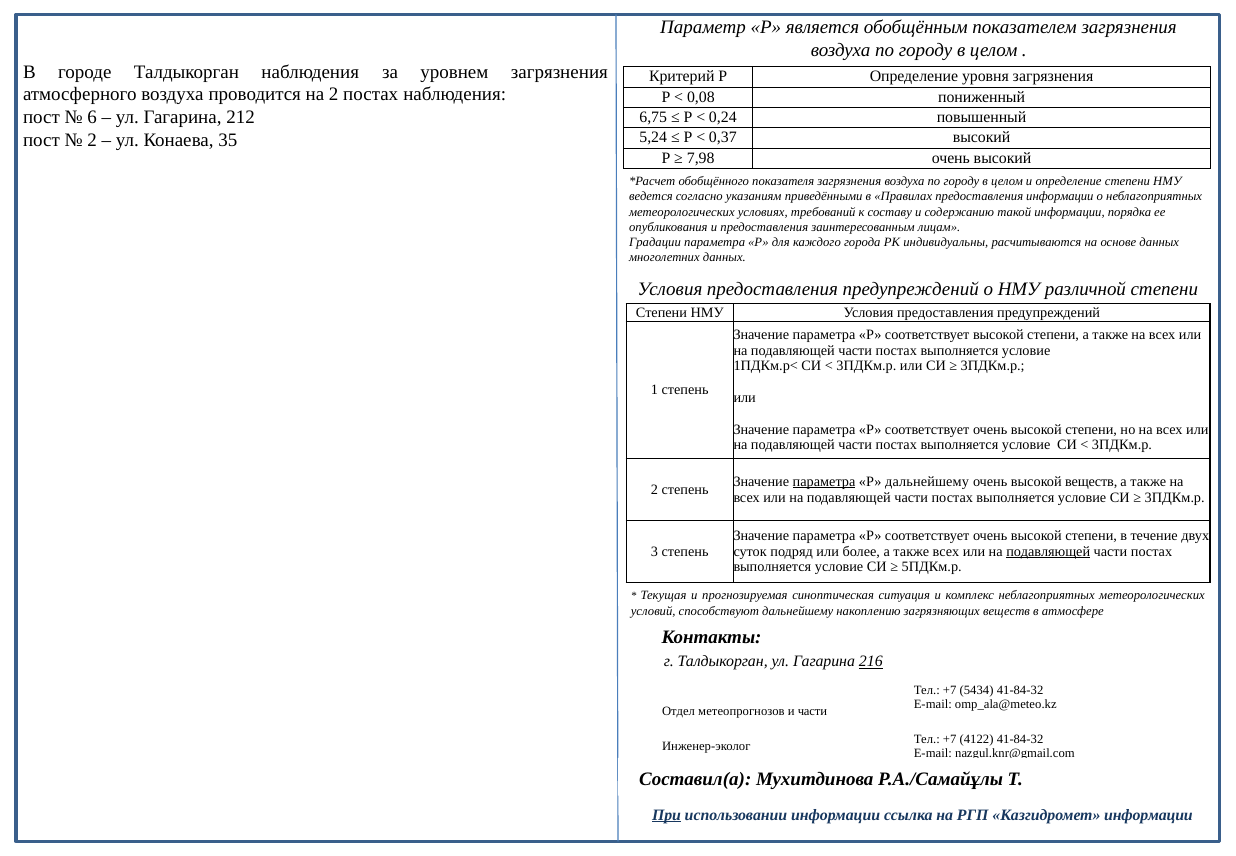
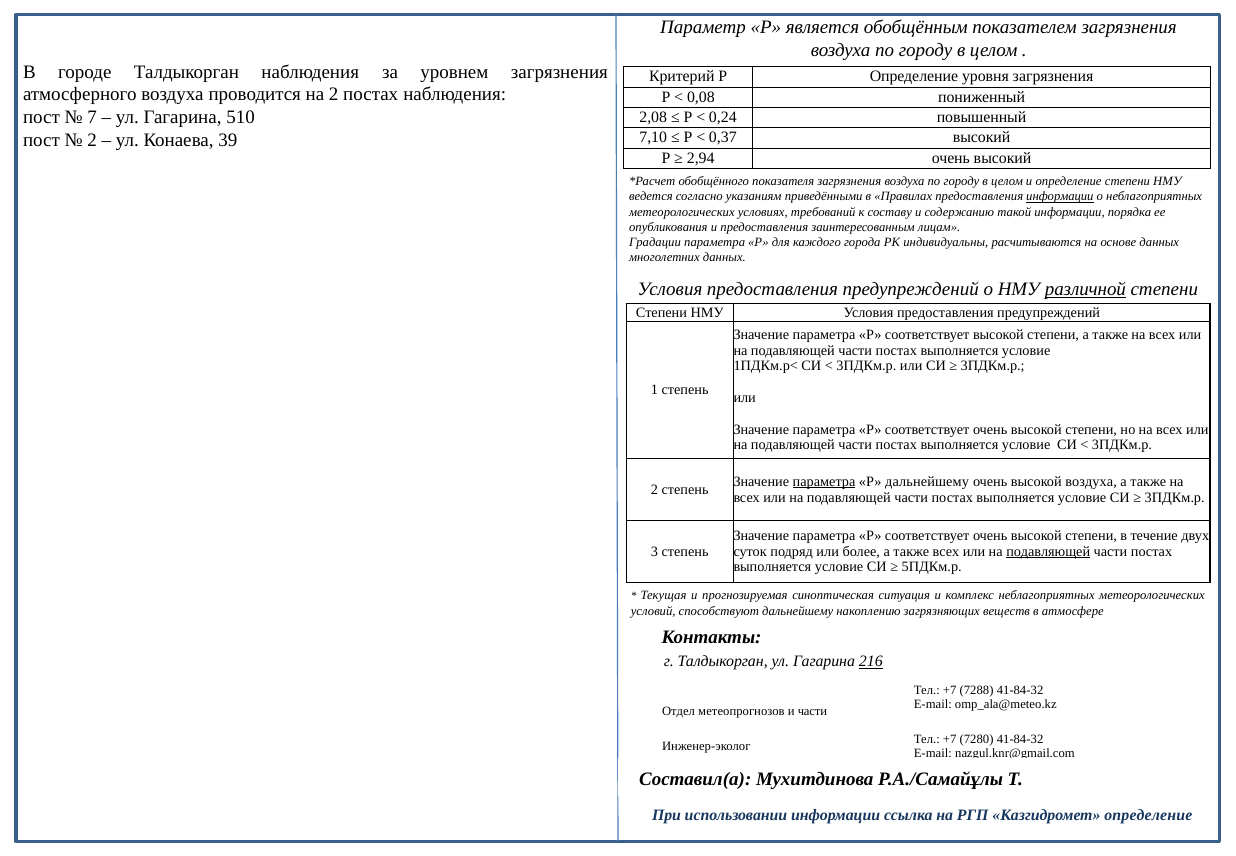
6: 6 -> 7
212: 212 -> 510
6,75: 6,75 -> 2,08
5,24: 5,24 -> 7,10
35: 35 -> 39
7,98: 7,98 -> 2,94
информации at (1060, 197) underline: none -> present
различной underline: none -> present
высокой веществ: веществ -> воздуха
5434: 5434 -> 7288
4122: 4122 -> 7280
При underline: present -> none
Казгидромет информации: информации -> определение
